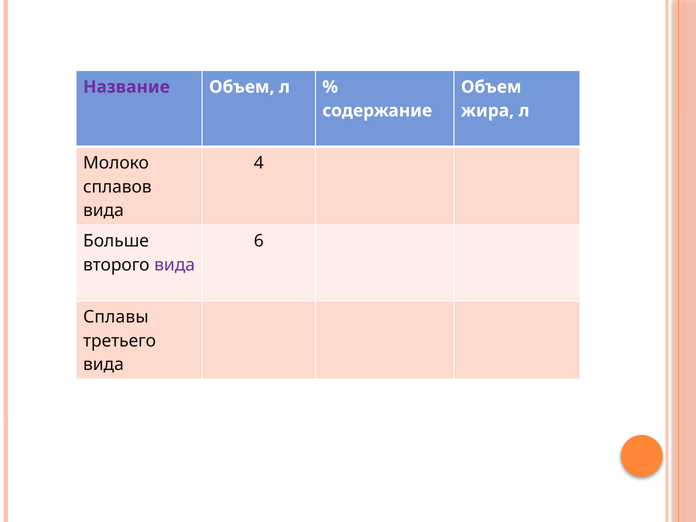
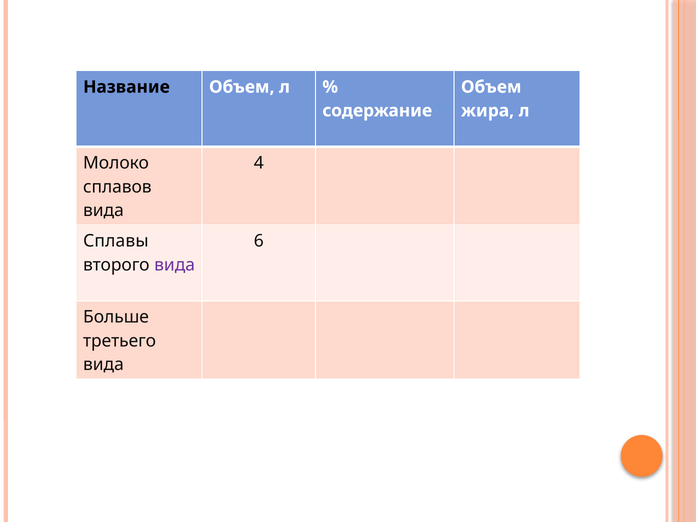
Название colour: purple -> black
Больше: Больше -> Сплавы
Сплавы: Сплавы -> Больше
